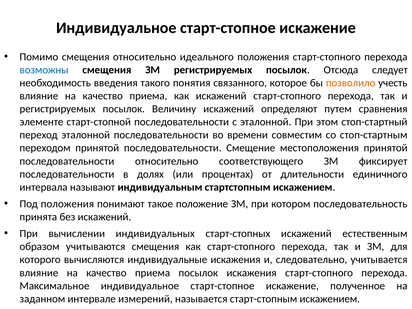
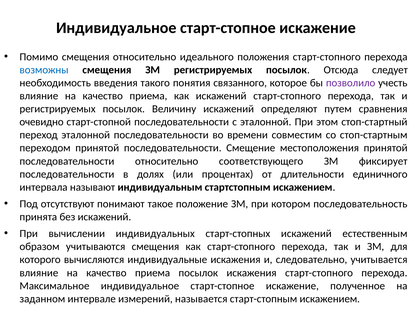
позволило colour: orange -> purple
элементе: элементе -> очевидно
Под положения: положения -> отсутствуют
